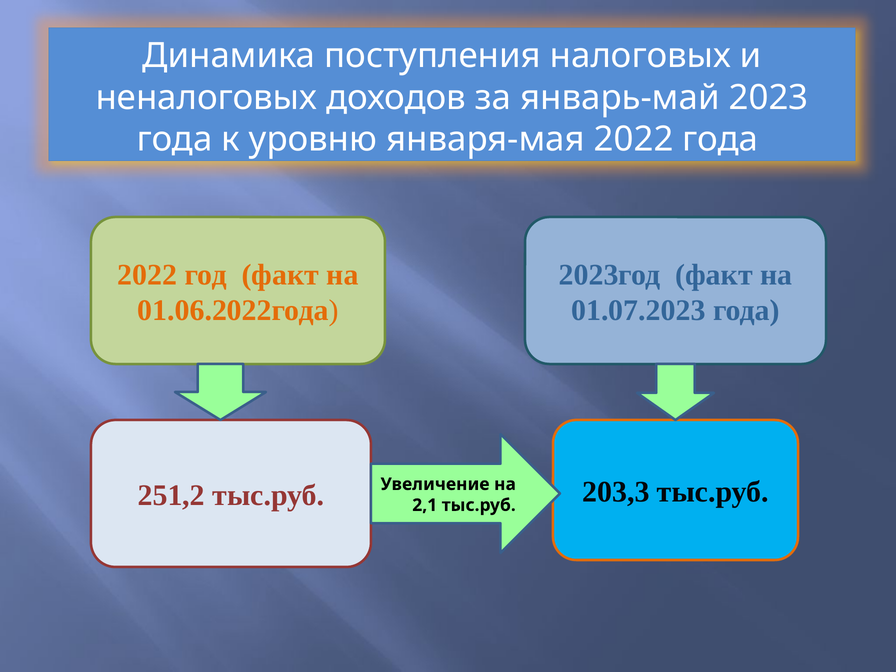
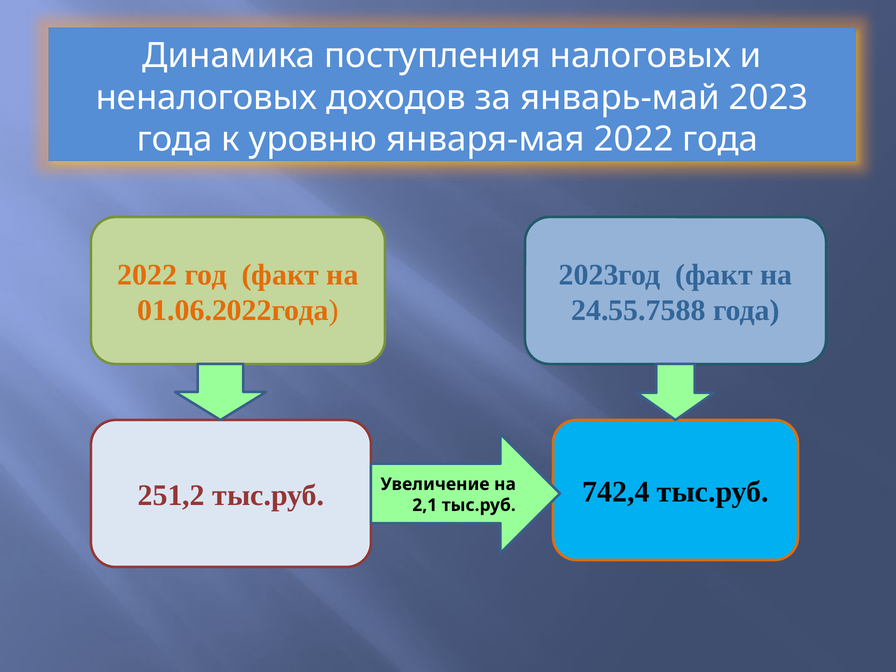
01.07.2023: 01.07.2023 -> 24.55.7588
203,3: 203,3 -> 742,4
